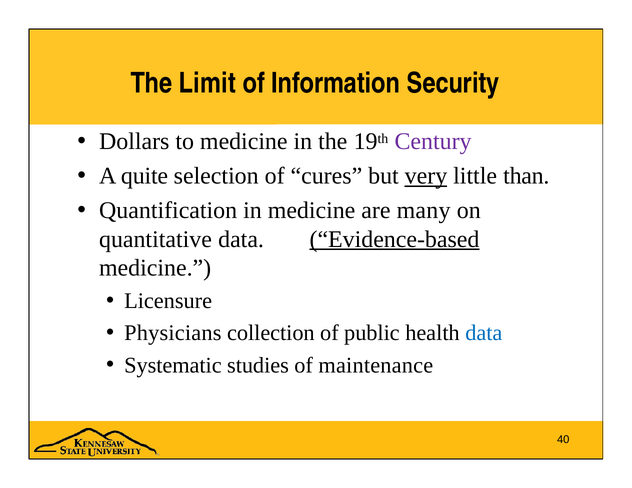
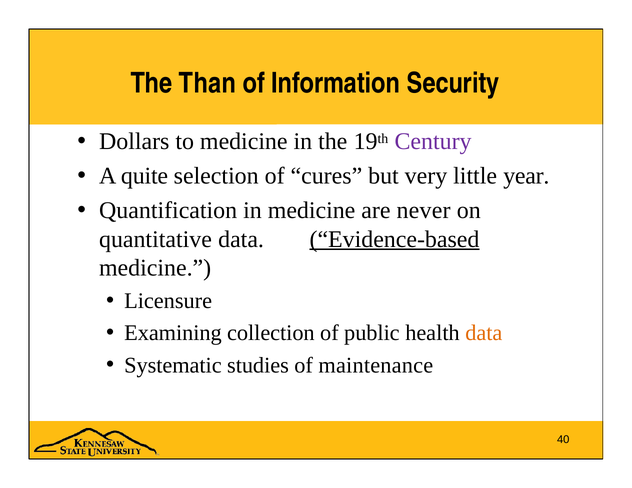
Limit: Limit -> Than
very underline: present -> none
than: than -> year
many: many -> never
Physicians: Physicians -> Examining
data at (484, 333) colour: blue -> orange
